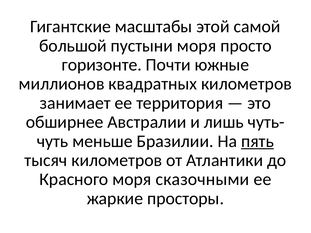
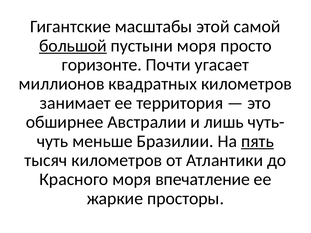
большой underline: none -> present
южные: южные -> угасает
сказочными: сказочными -> впечатление
